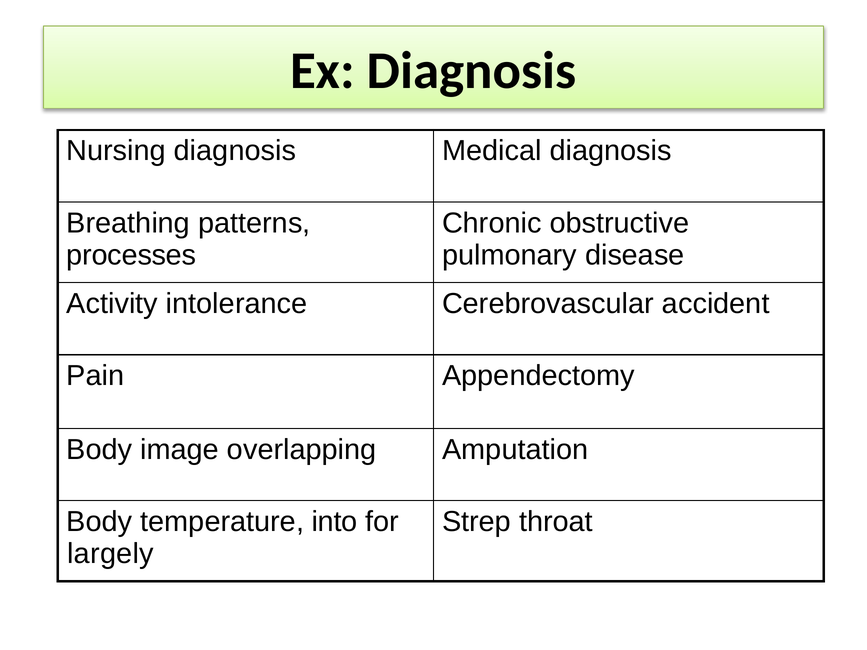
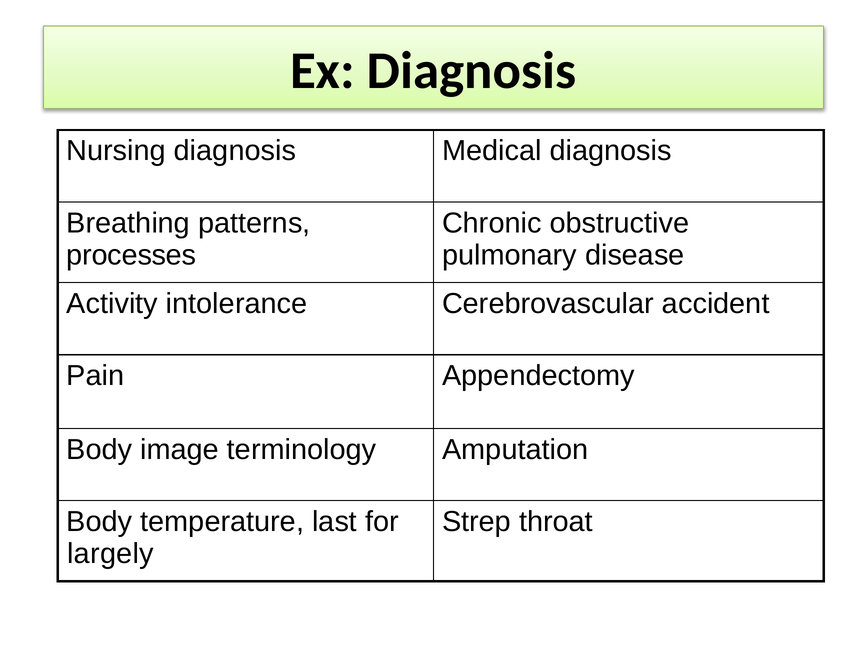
overlapping: overlapping -> terminology
into: into -> last
